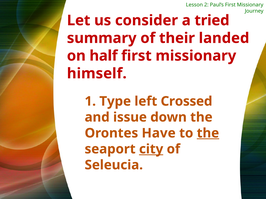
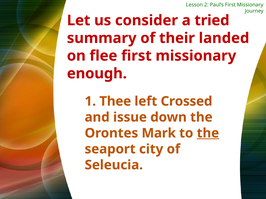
half: half -> flee
himself: himself -> enough
Type: Type -> Thee
Have: Have -> Mark
city underline: present -> none
